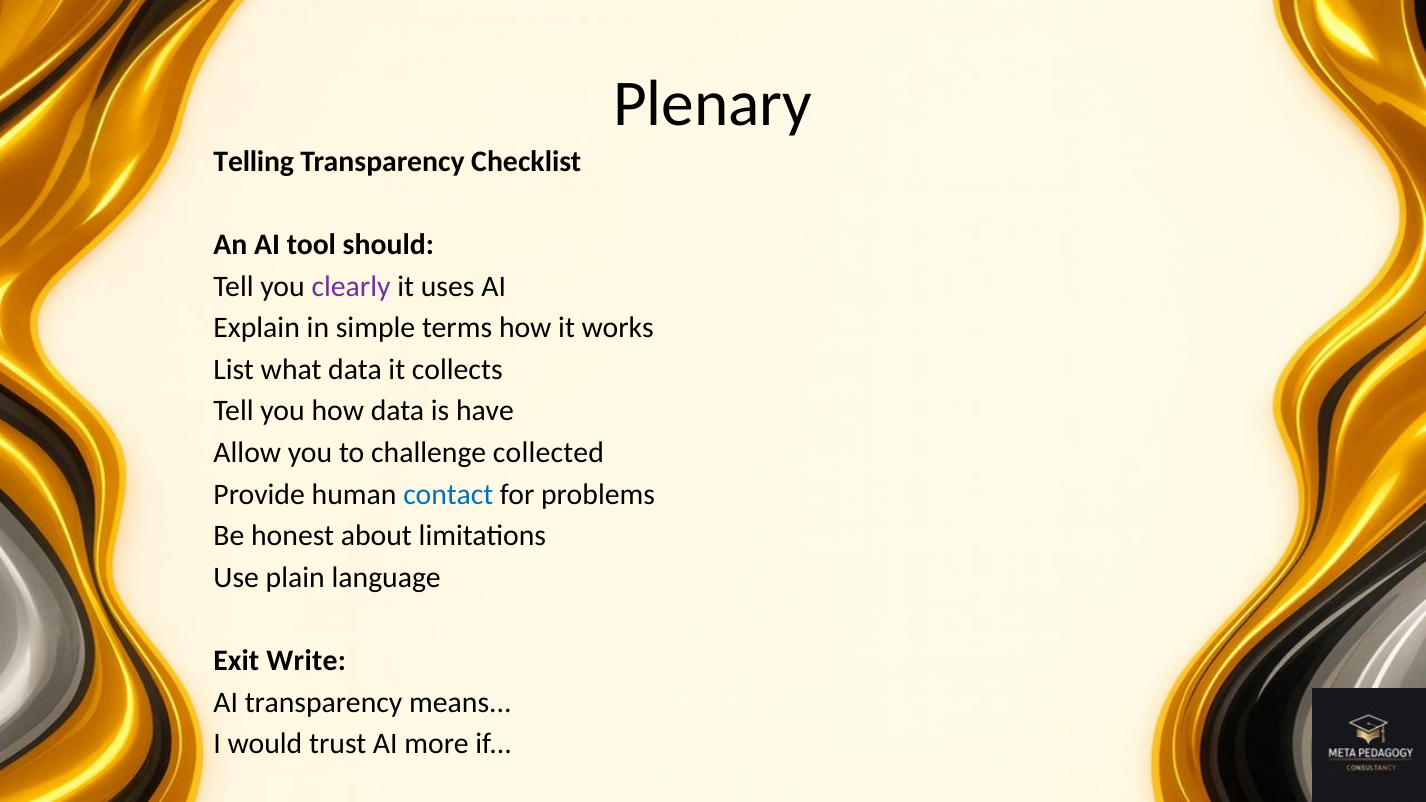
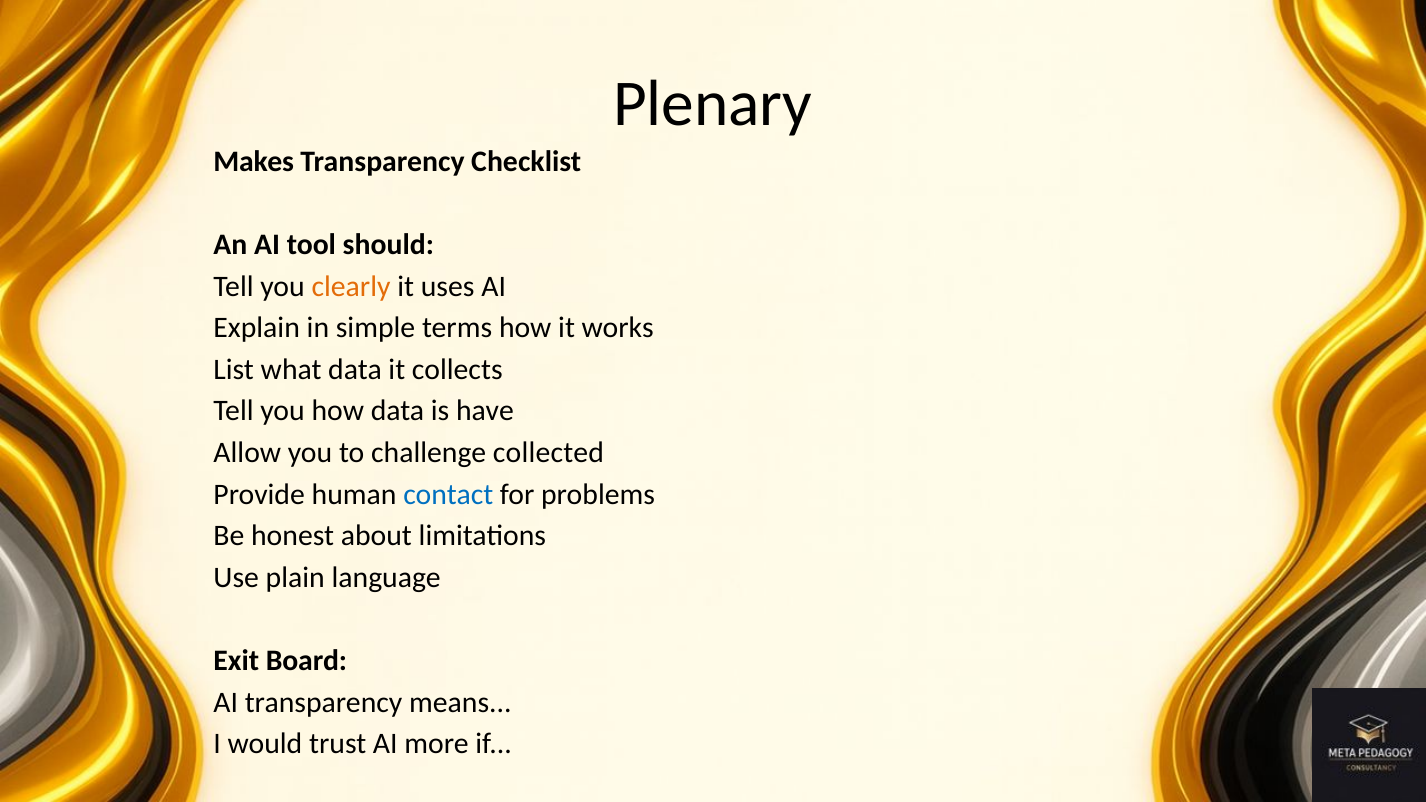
Telling: Telling -> Makes
clearly colour: purple -> orange
Write: Write -> Board
